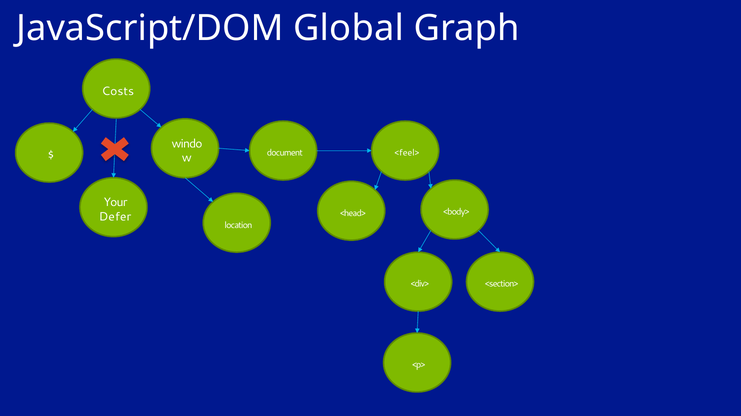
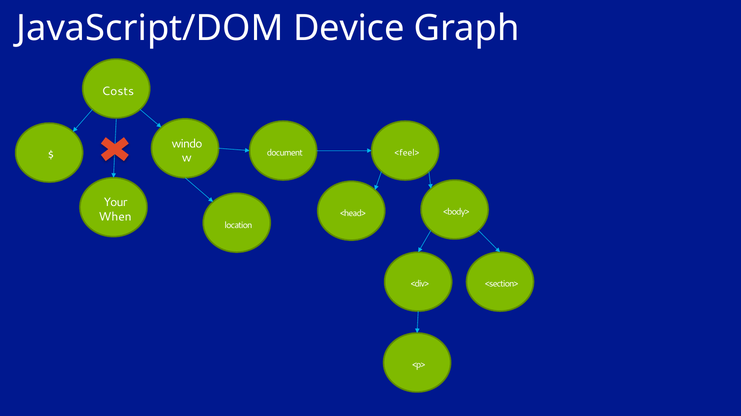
Global: Global -> Device
Defer: Defer -> When
